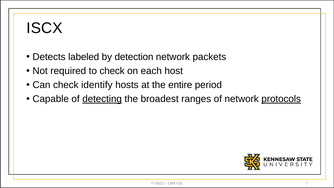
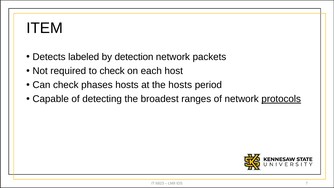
ISCX: ISCX -> ITEM
identify: identify -> phases
the entire: entire -> hosts
detecting underline: present -> none
